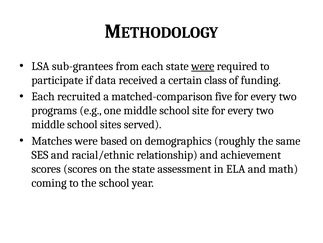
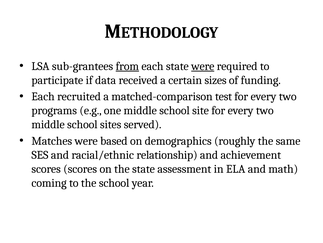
from underline: none -> present
class: class -> sizes
five: five -> test
